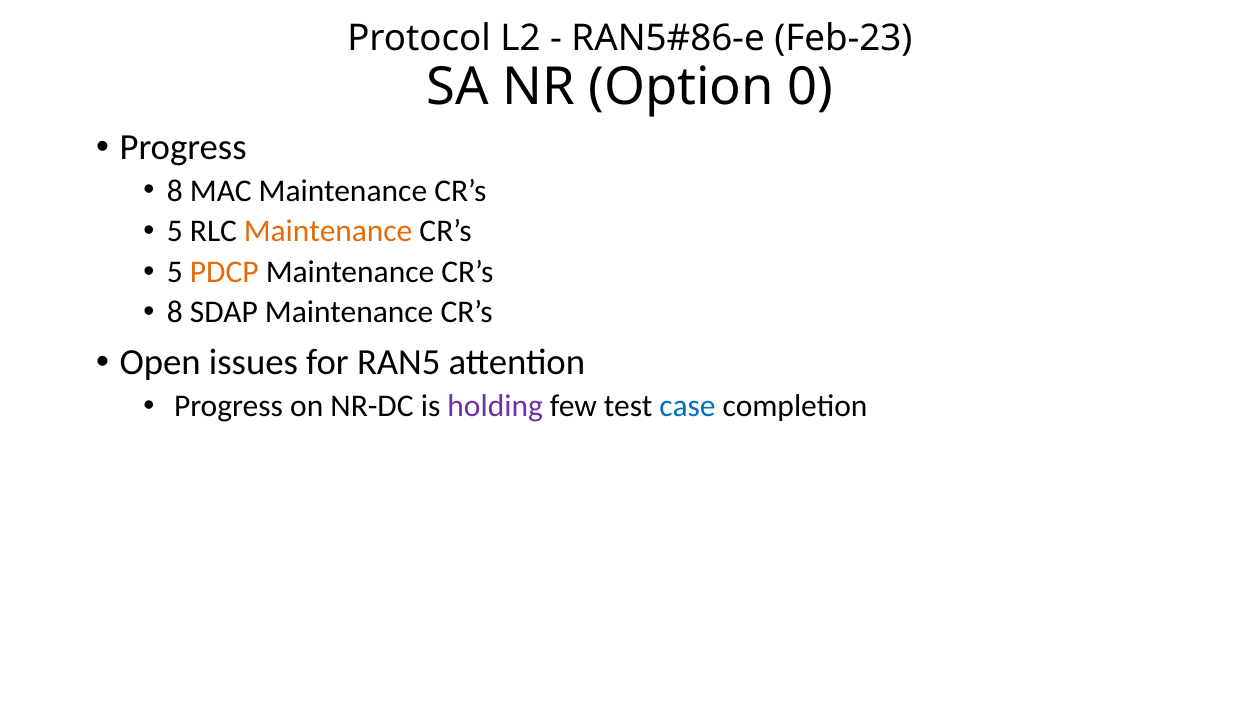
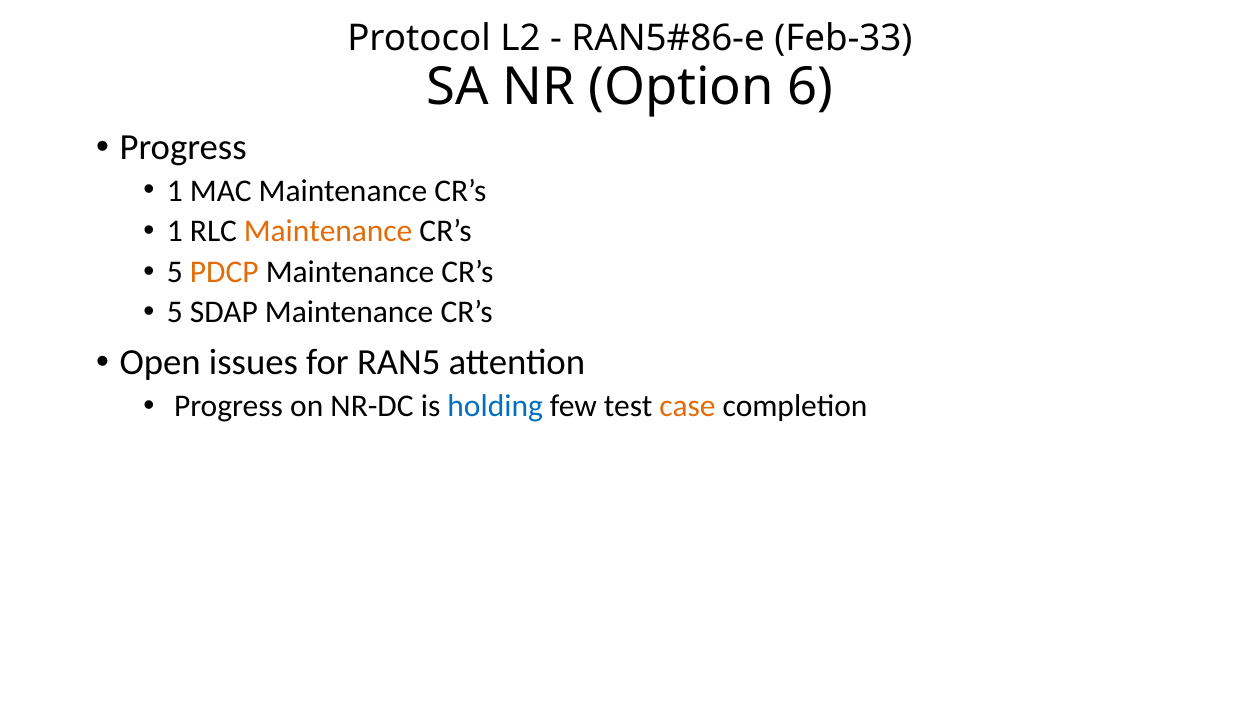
Feb-23: Feb-23 -> Feb-33
0: 0 -> 6
8 at (175, 191): 8 -> 1
5 at (175, 231): 5 -> 1
8 at (175, 312): 8 -> 5
holding colour: purple -> blue
case colour: blue -> orange
